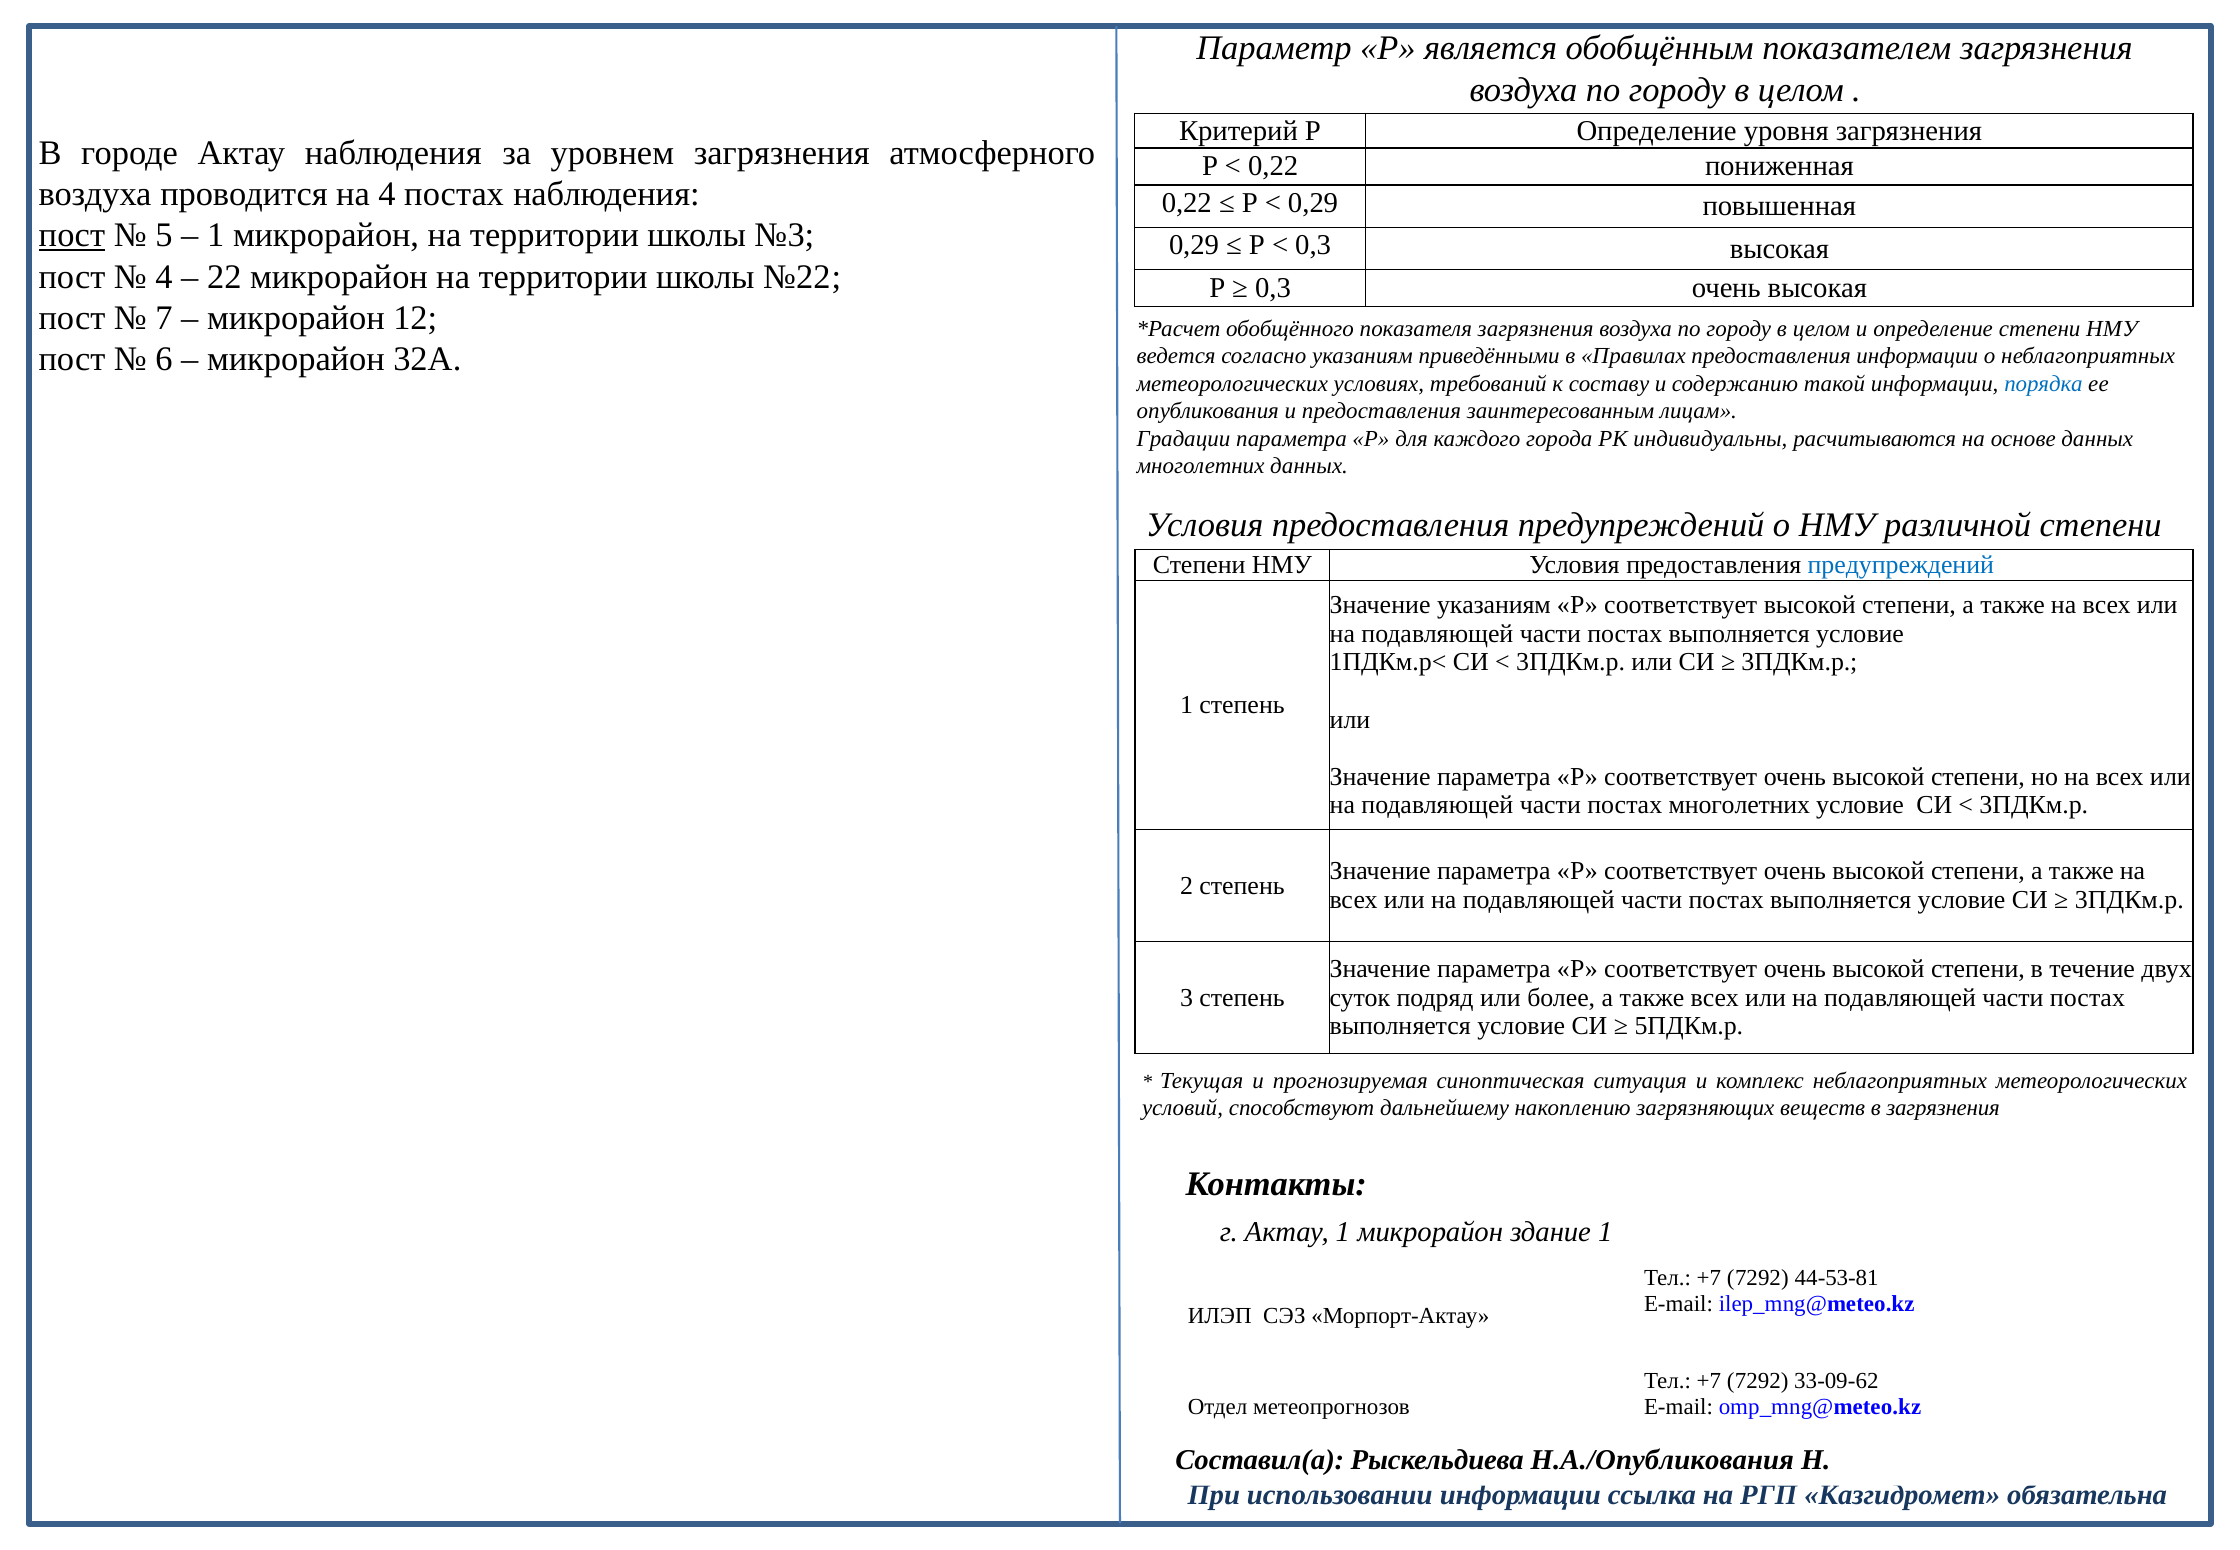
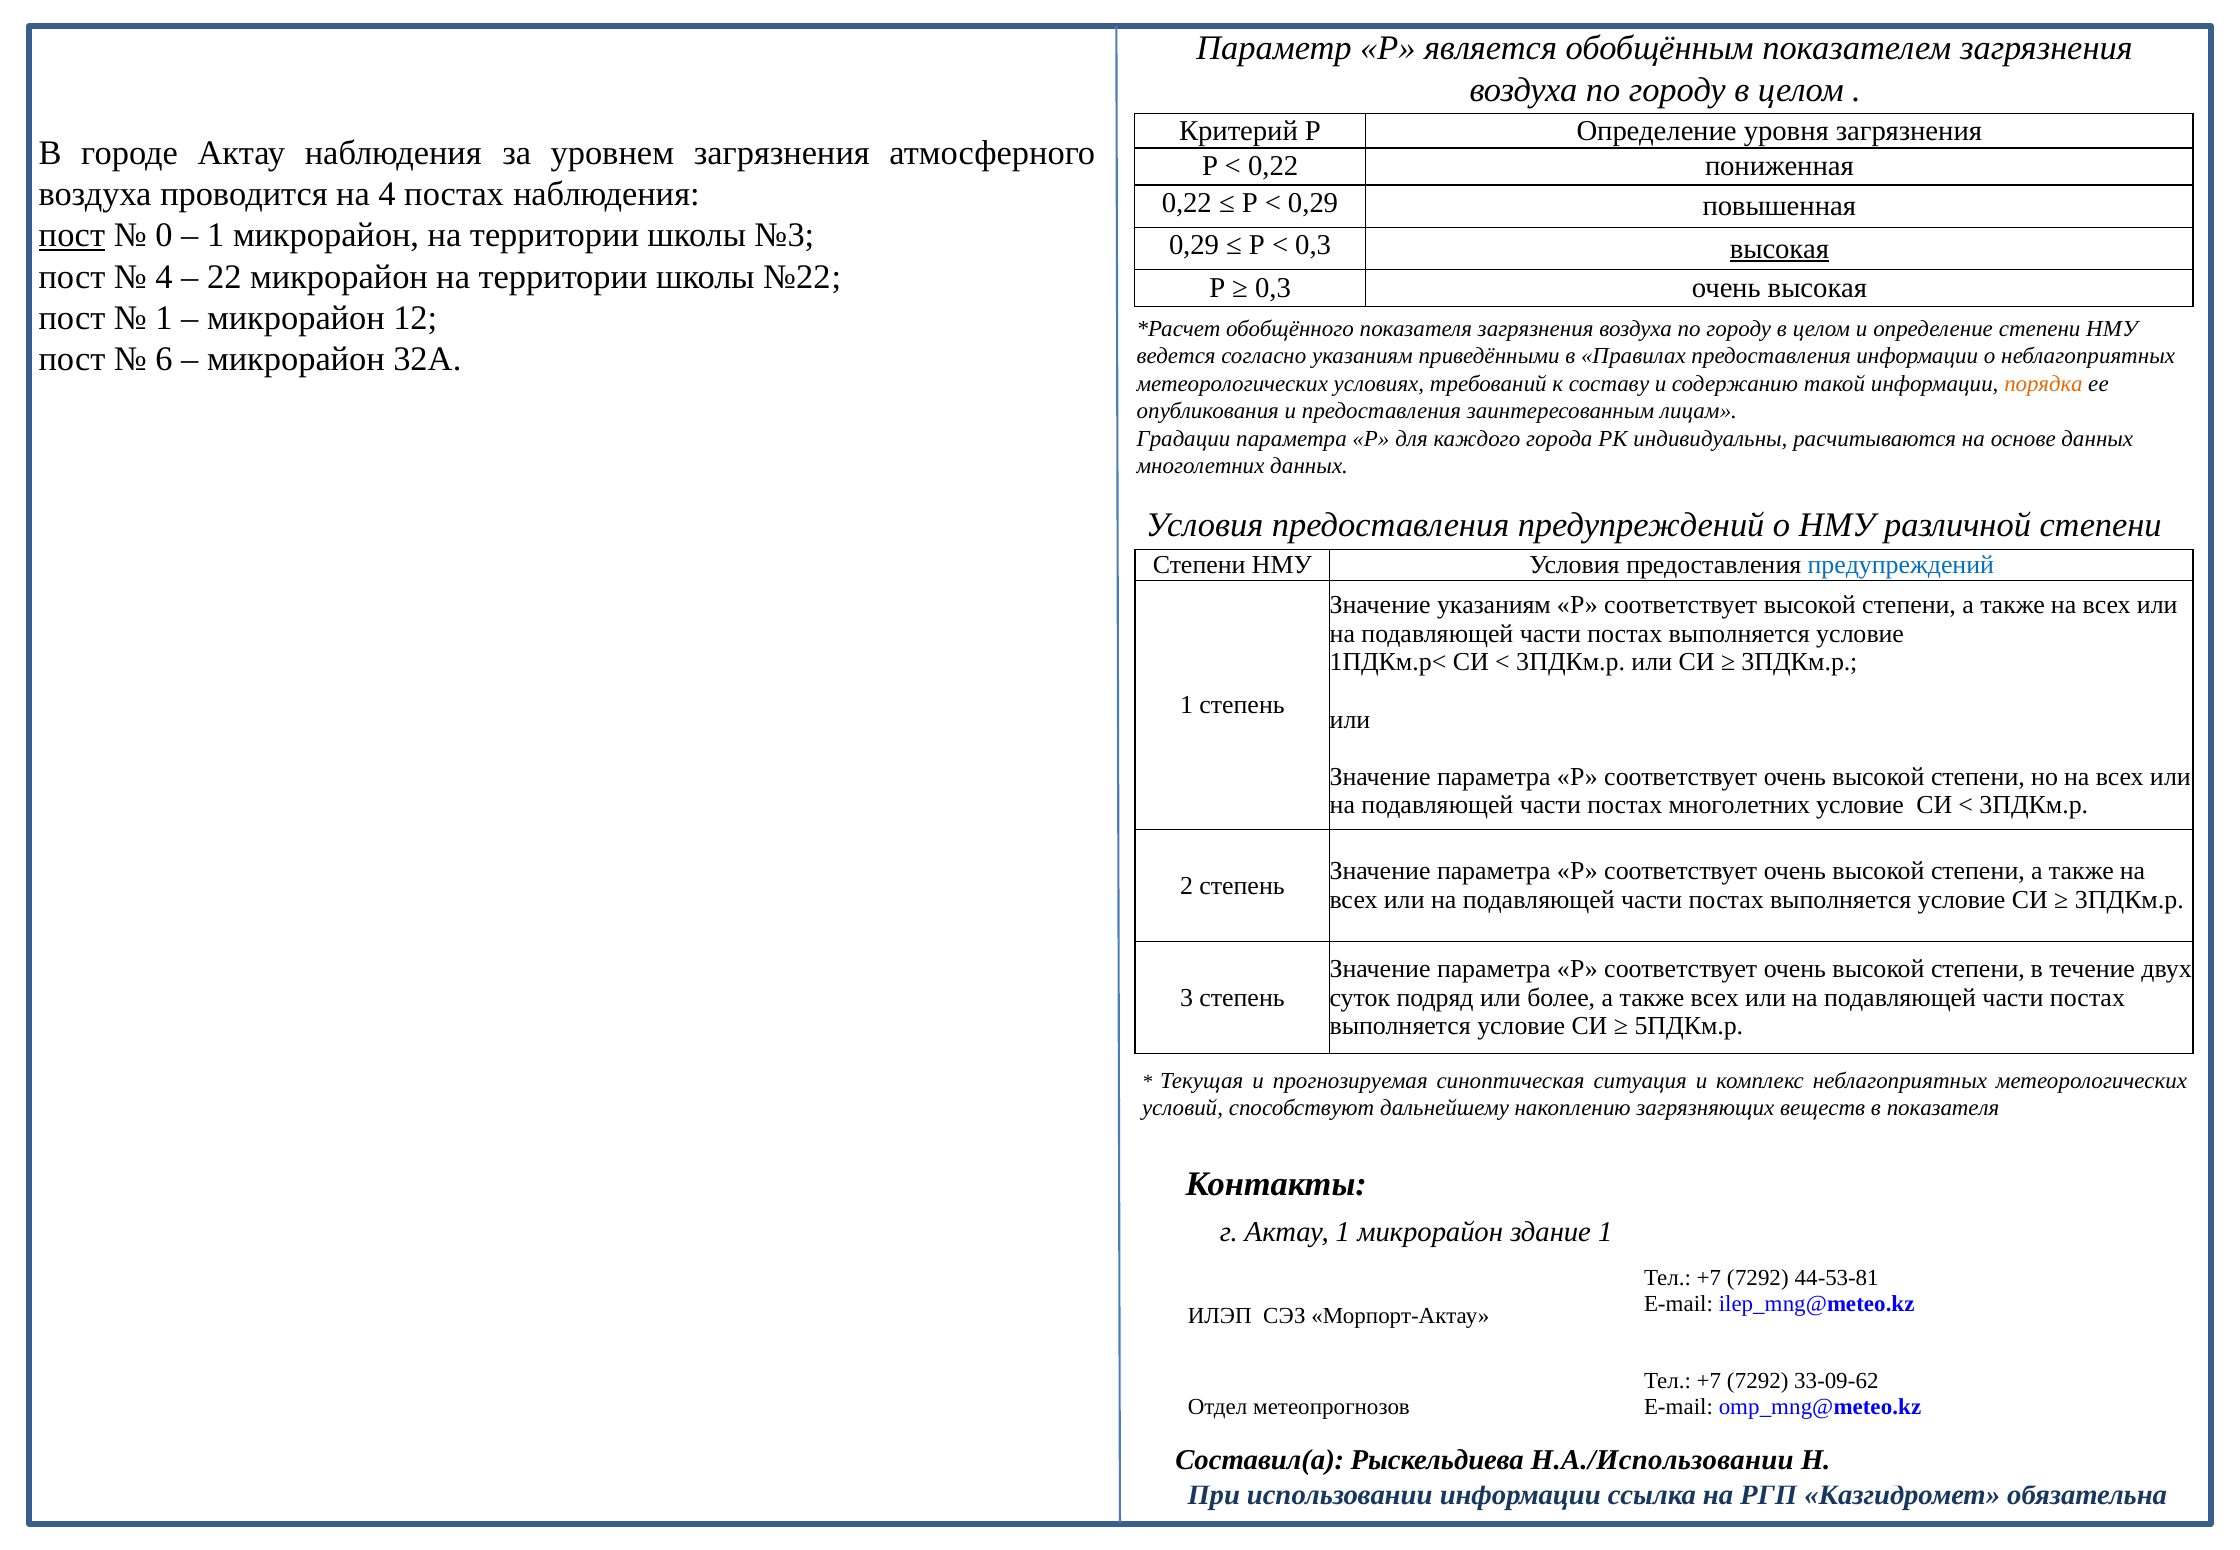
5: 5 -> 0
высокая at (1779, 249) underline: none -> present
7 at (164, 318): 7 -> 1
порядка colour: blue -> orange
в загрязнения: загрязнения -> показателя
Н.А./Опубликования: Н.А./Опубликования -> Н.А./Использовании
